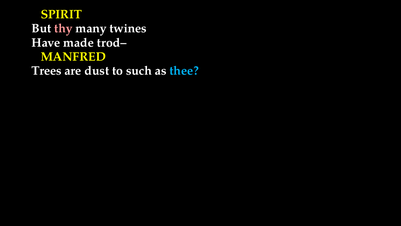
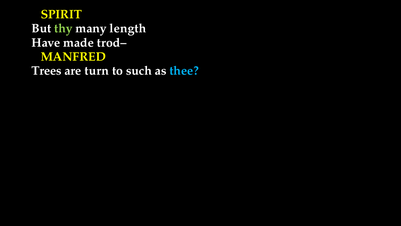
thy colour: pink -> light green
twines: twines -> length
dust: dust -> turn
